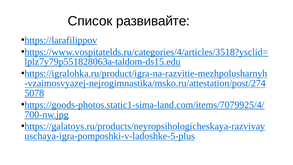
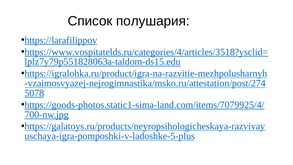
развивайте: развивайте -> полушария
